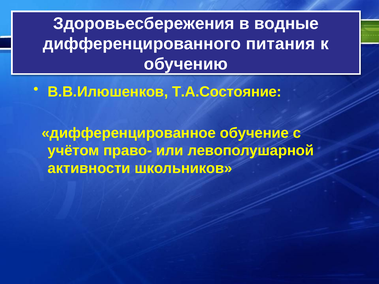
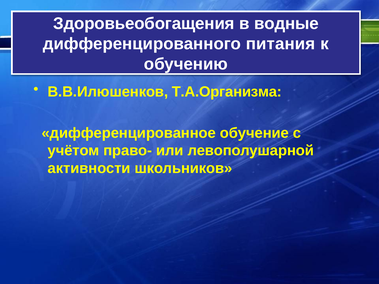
Здоровьесбережения: Здоровьесбережения -> Здоровьеобогащения
Т.А.Состояние: Т.А.Состояние -> Т.А.Организма
